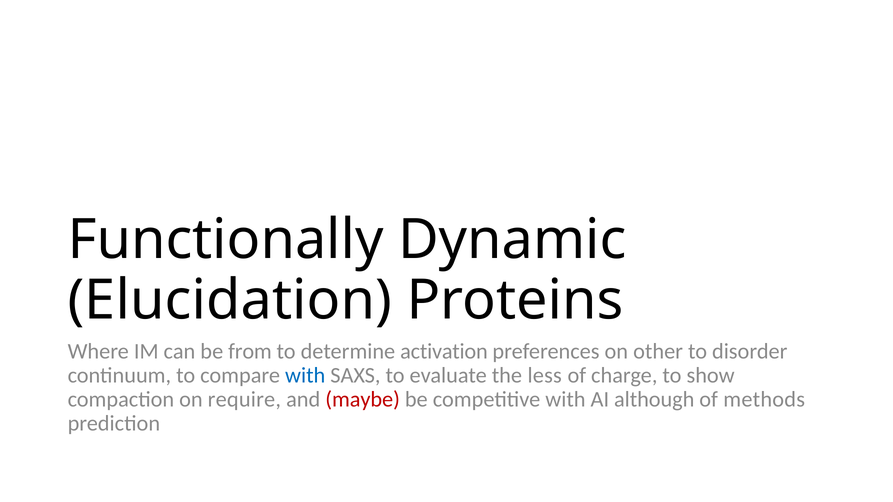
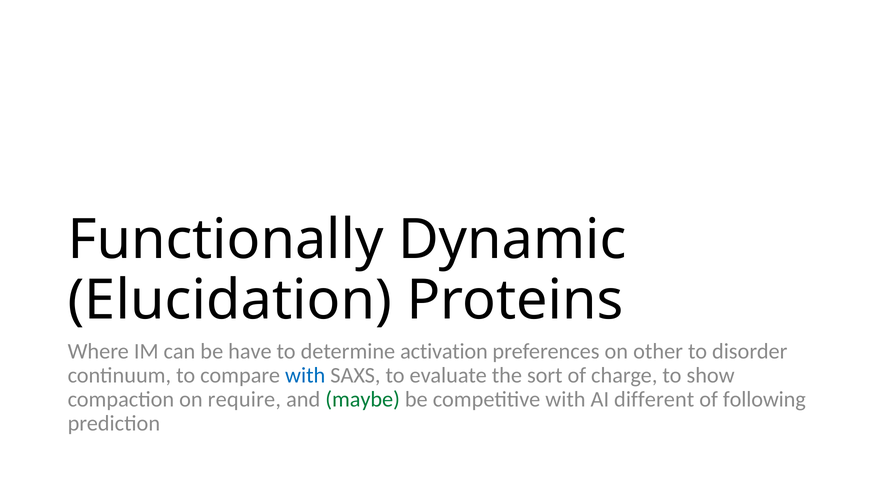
from: from -> have
less: less -> sort
maybe colour: red -> green
although: although -> different
methods: methods -> following
